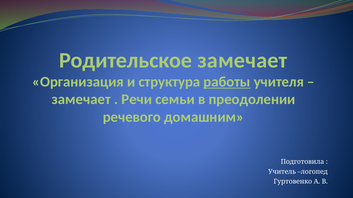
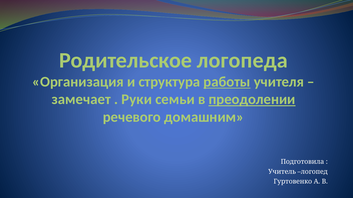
Родительское замечает: замечает -> логопеда
Речи: Речи -> Руки
преодолении underline: none -> present
